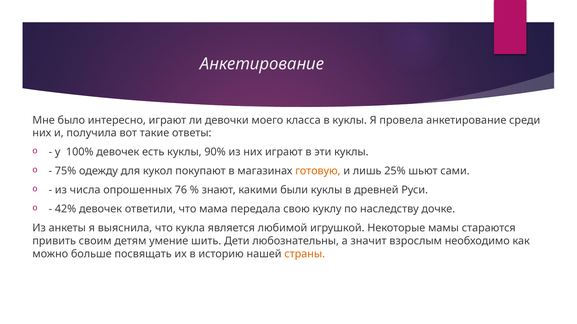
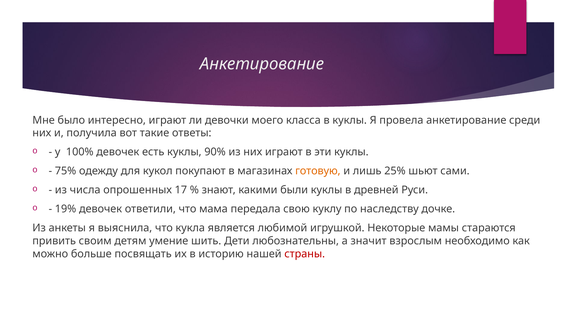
76: 76 -> 17
42%: 42% -> 19%
страны colour: orange -> red
